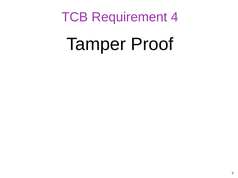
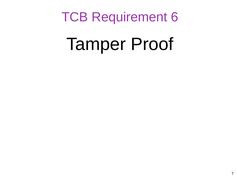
4: 4 -> 6
